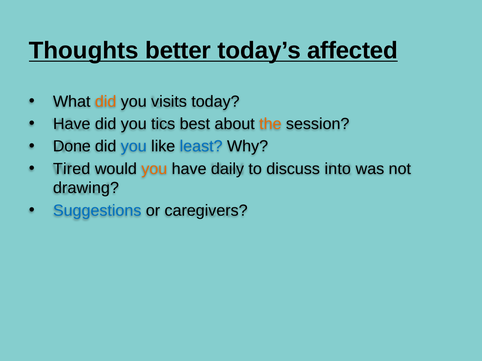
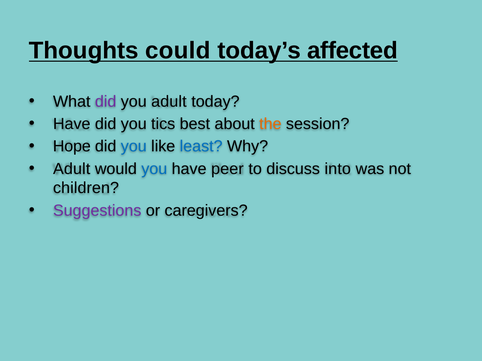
better: better -> could
did at (106, 102) colour: orange -> purple
you visits: visits -> adult
Done: Done -> Hope
Tired at (72, 169): Tired -> Adult
you at (154, 169) colour: orange -> blue
daily: daily -> peer
drawing: drawing -> children
Suggestions colour: blue -> purple
